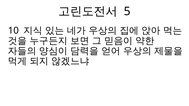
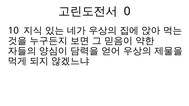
5: 5 -> 0
